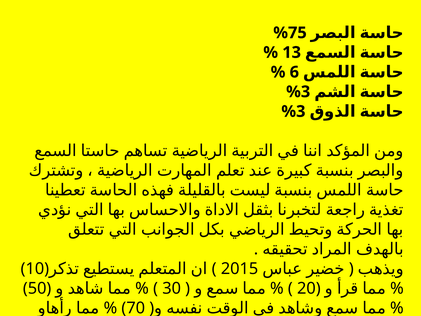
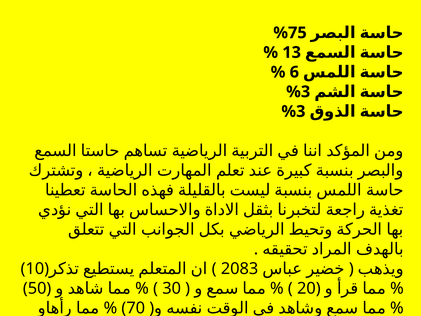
2015: 2015 -> 2083
